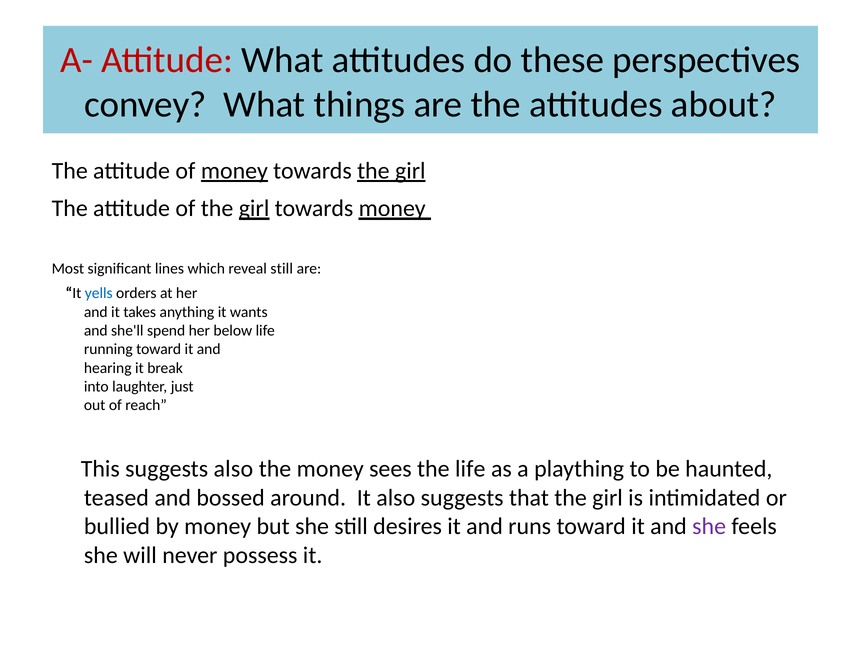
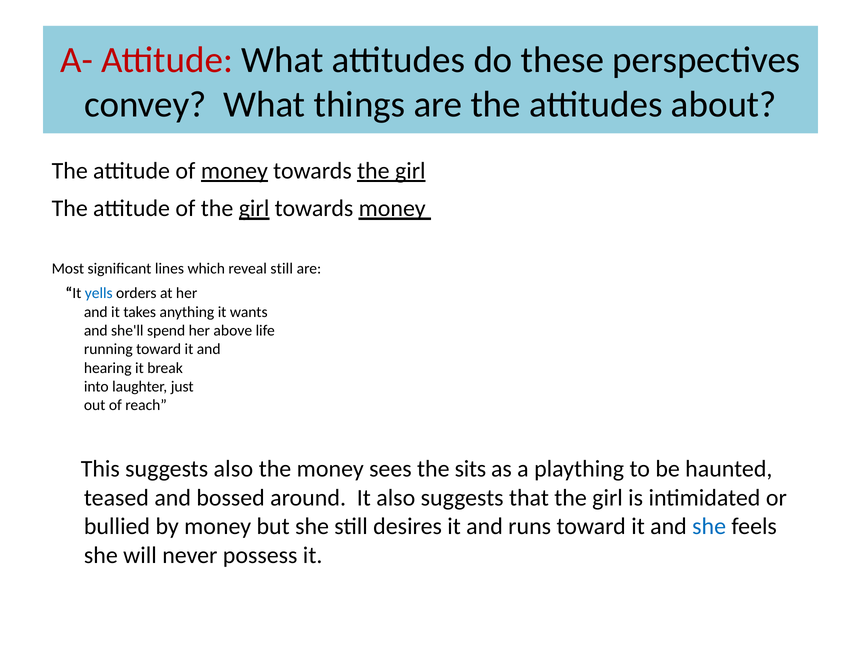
below: below -> above
the life: life -> sits
she at (709, 527) colour: purple -> blue
